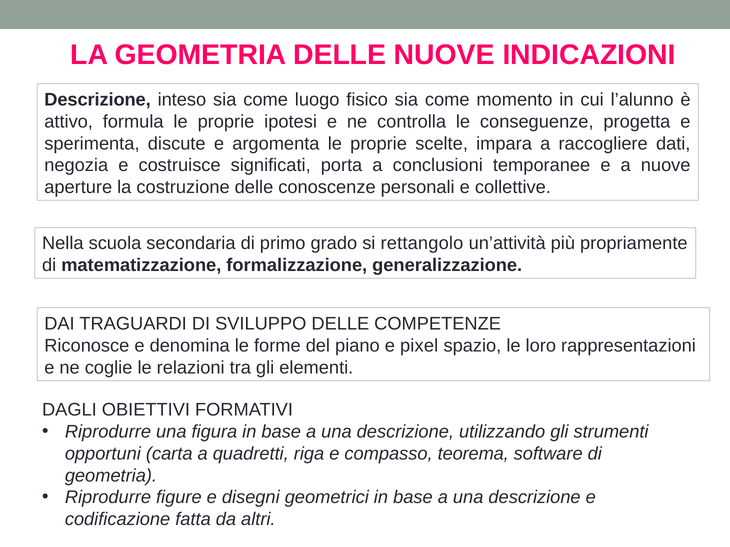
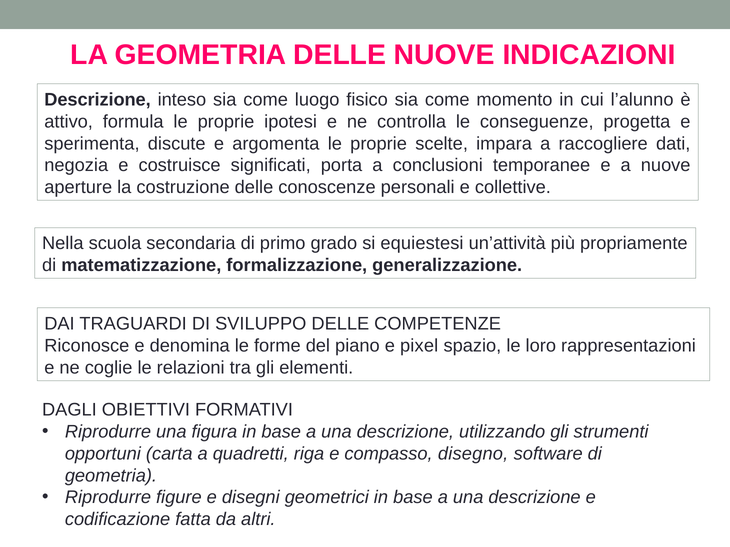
rettangolo: rettangolo -> equiestesi
teorema: teorema -> disegno
